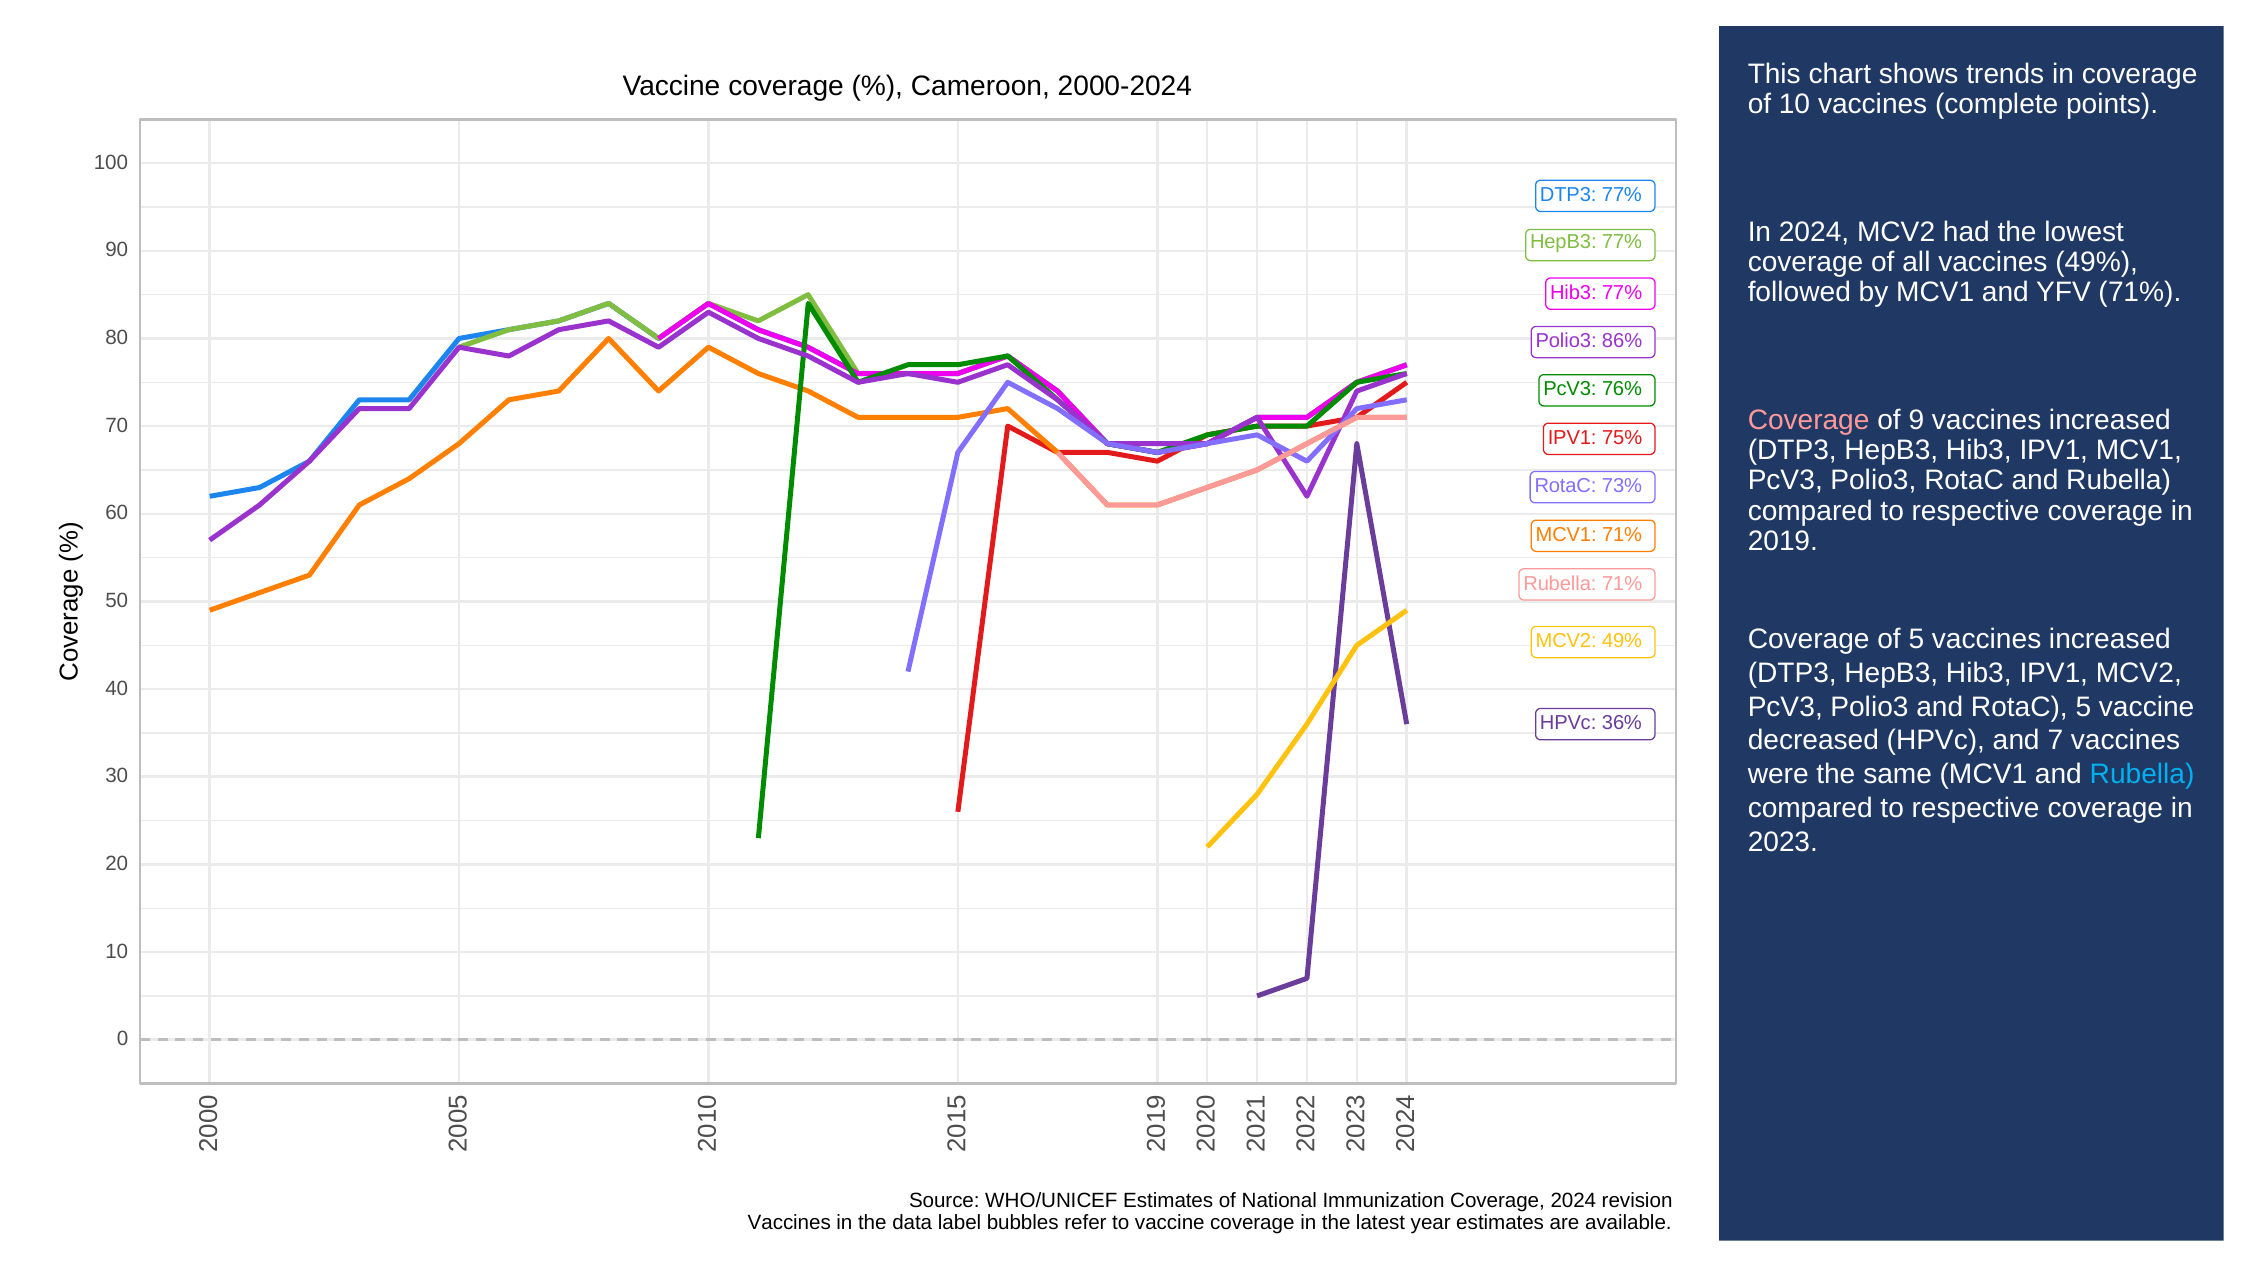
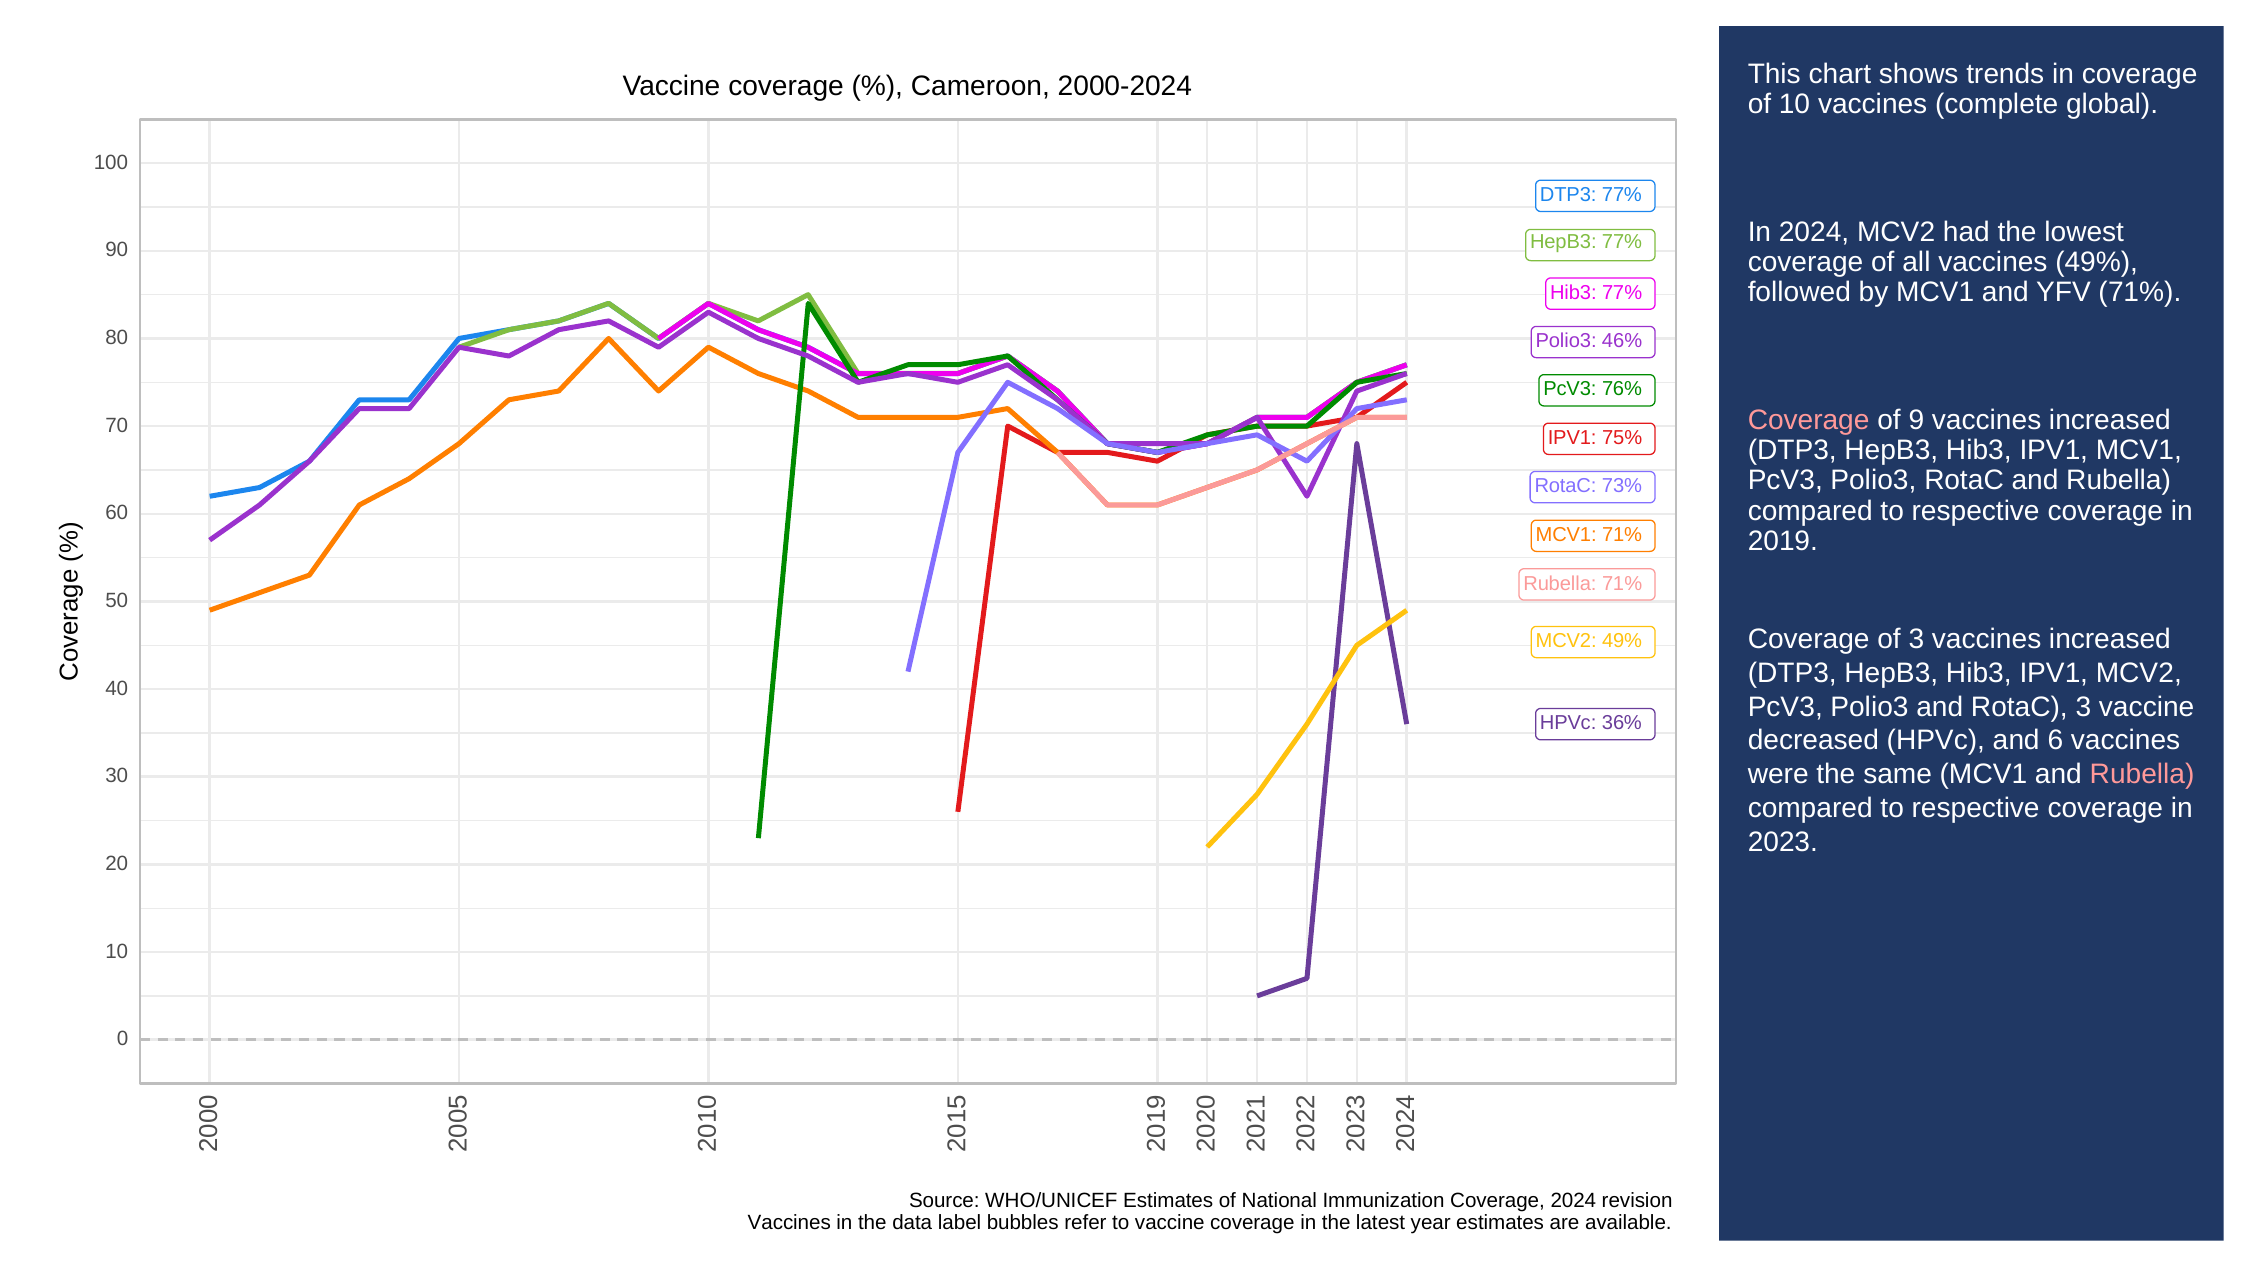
points: points -> global
86%: 86% -> 46%
of 5: 5 -> 3
RotaC 5: 5 -> 3
7: 7 -> 6
Rubella at (2142, 774) colour: light blue -> pink
